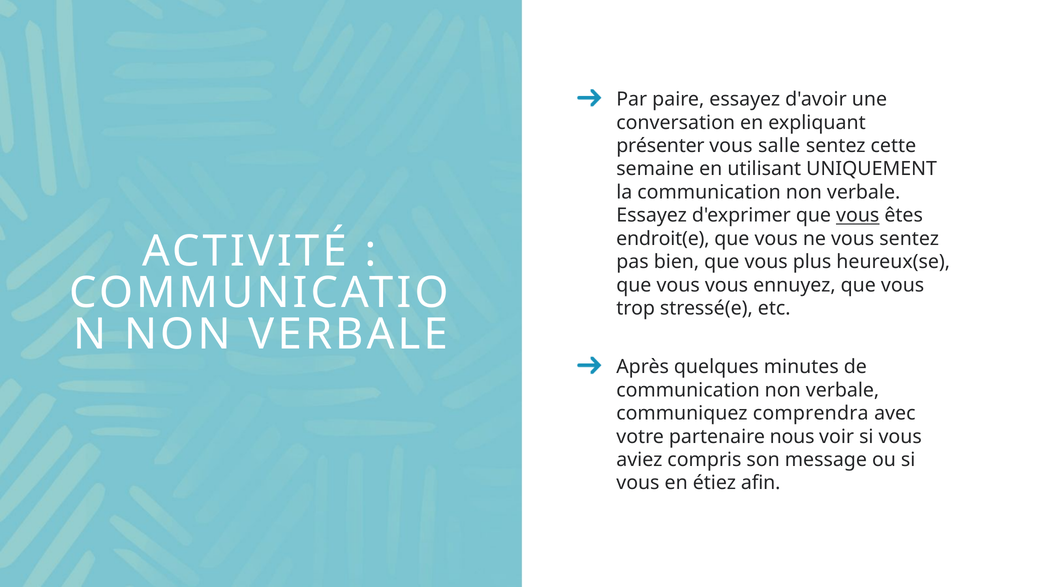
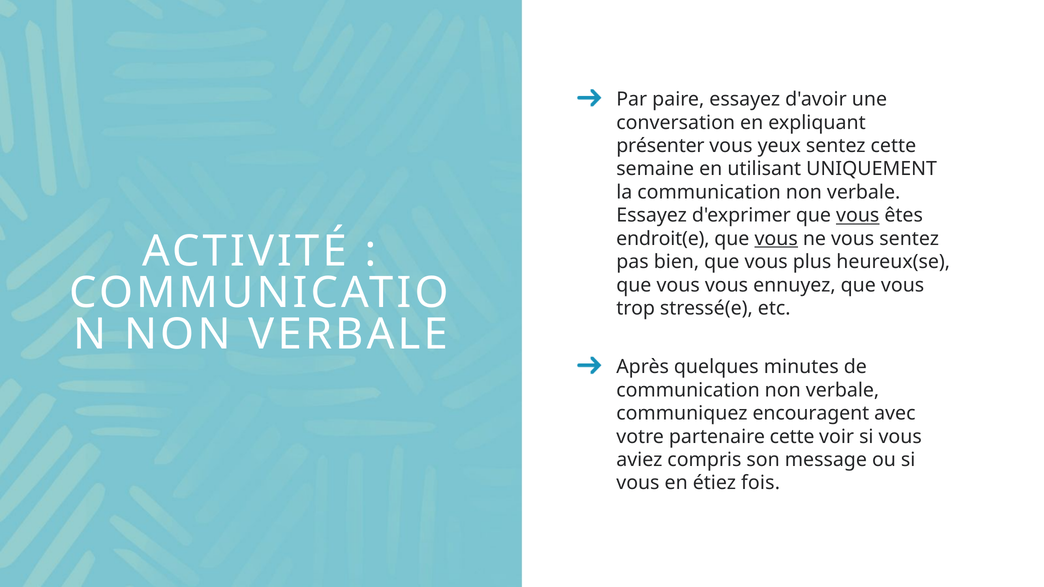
salle: salle -> yeux
vous at (776, 239) underline: none -> present
comprendra: comprendra -> encouragent
partenaire nous: nous -> cette
afin: afin -> fois
